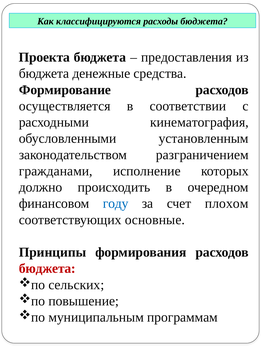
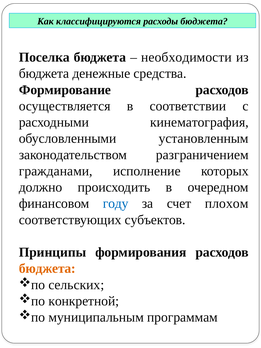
Проекта: Проекта -> Поселка
предоставления: предоставления -> необходимости
основные: основные -> субъектов
бюджета at (47, 269) colour: red -> orange
повышение: повышение -> конкретной
